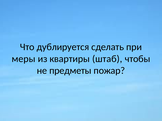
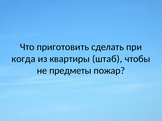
дублируется: дублируется -> приготовить
меры: меры -> когда
